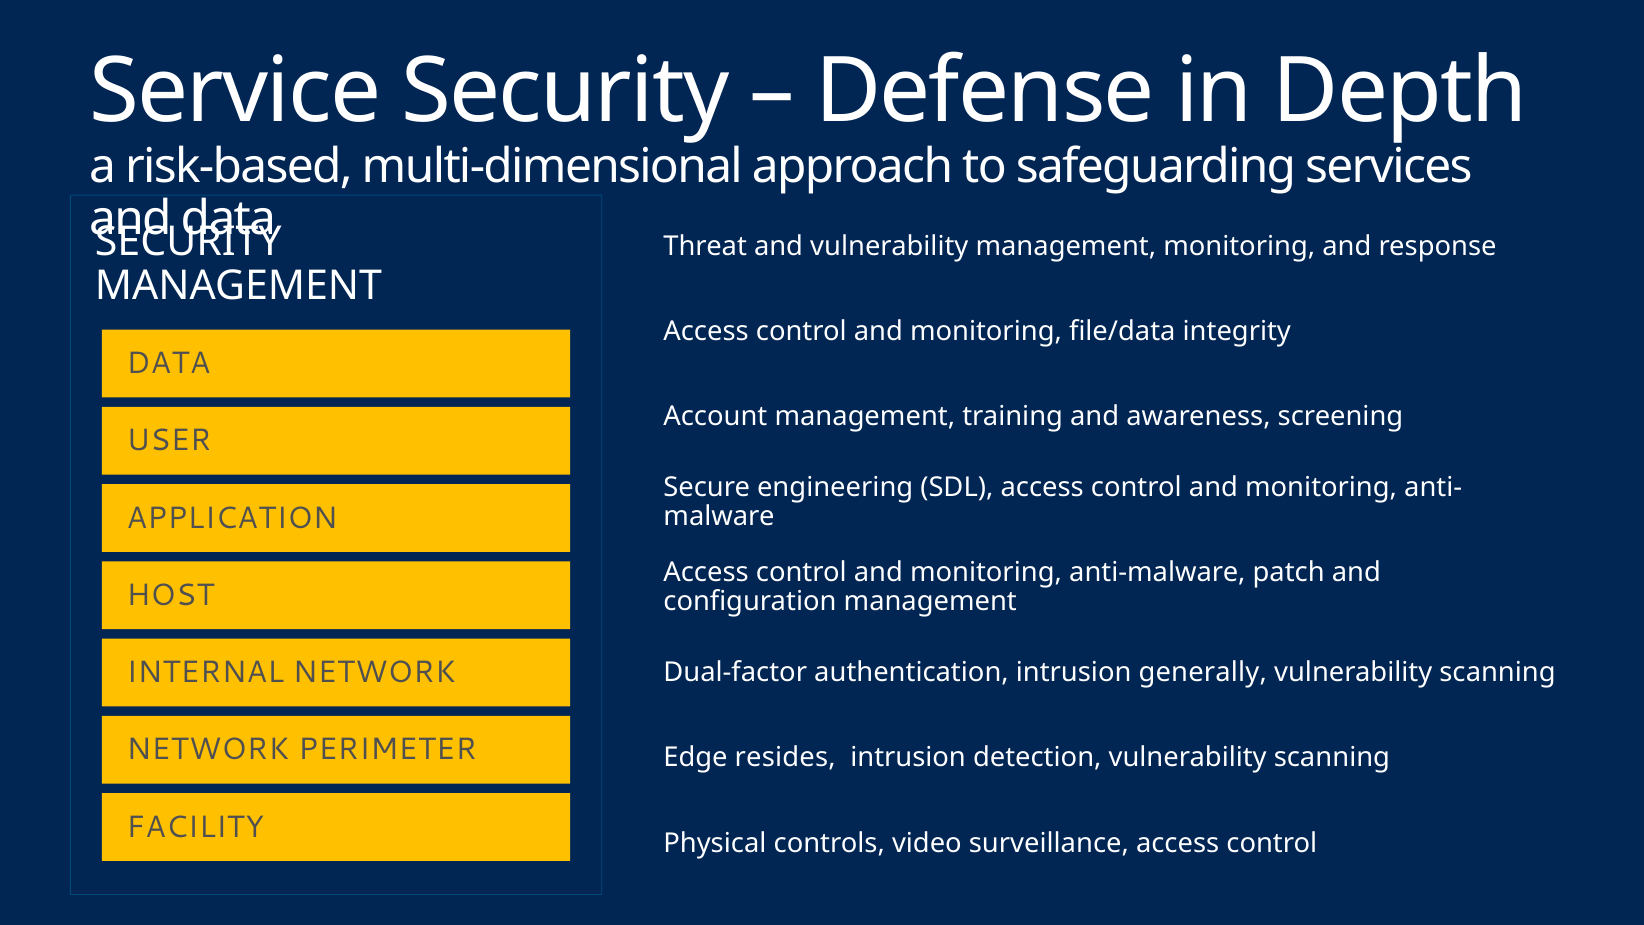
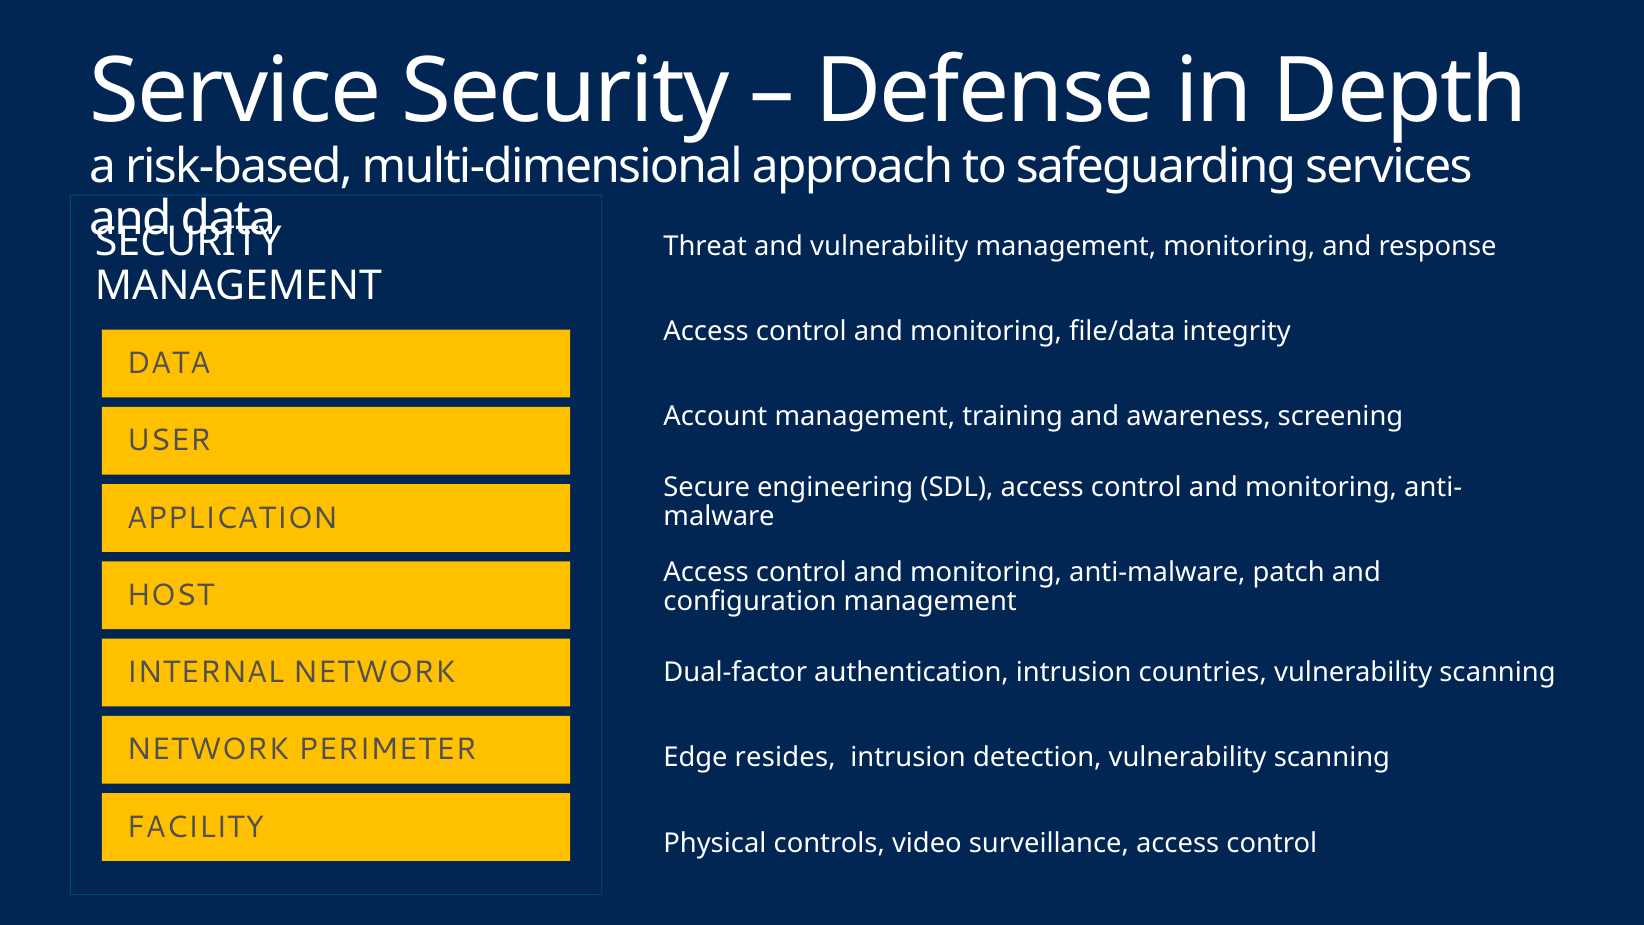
generally: generally -> countries
